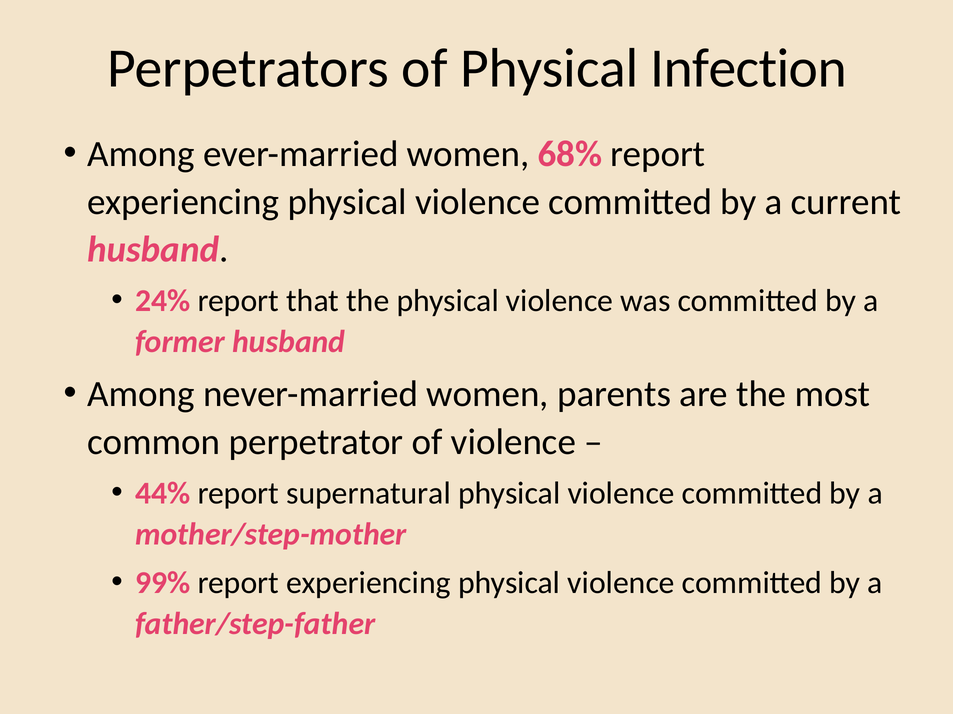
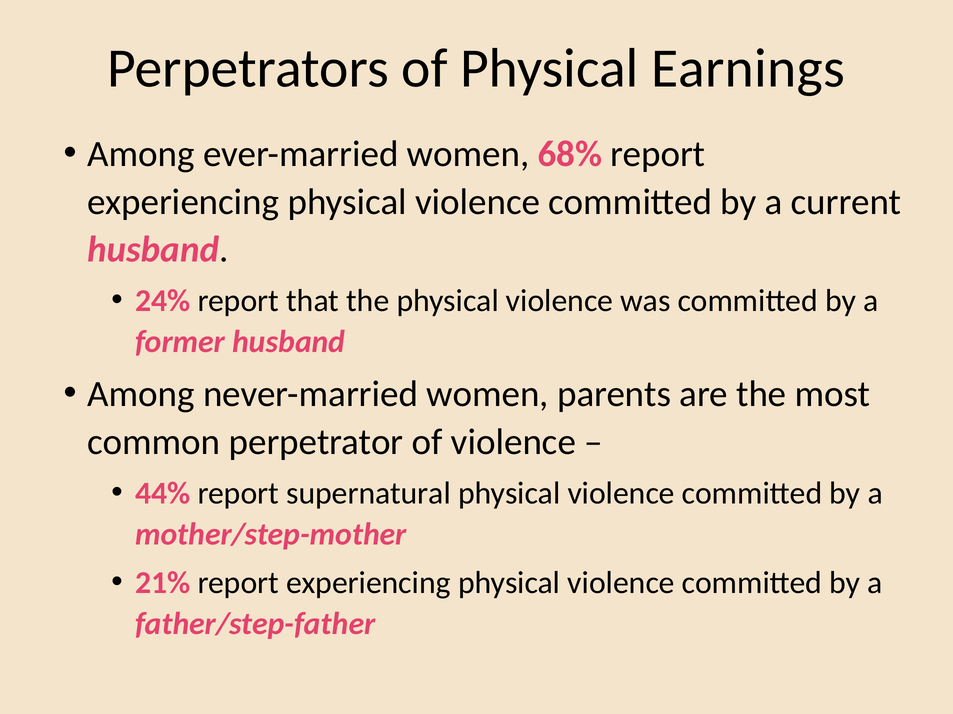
Infection: Infection -> Earnings
99%: 99% -> 21%
